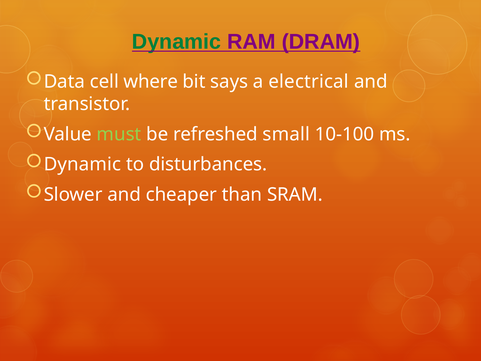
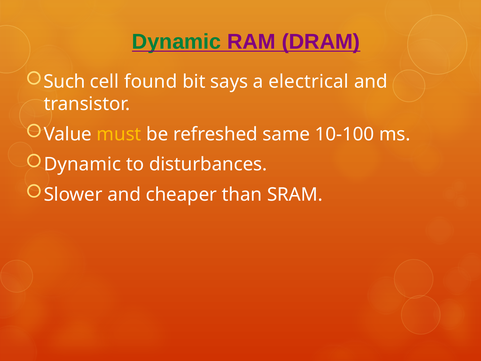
Data: Data -> Such
where: where -> found
must colour: light green -> yellow
small: small -> same
